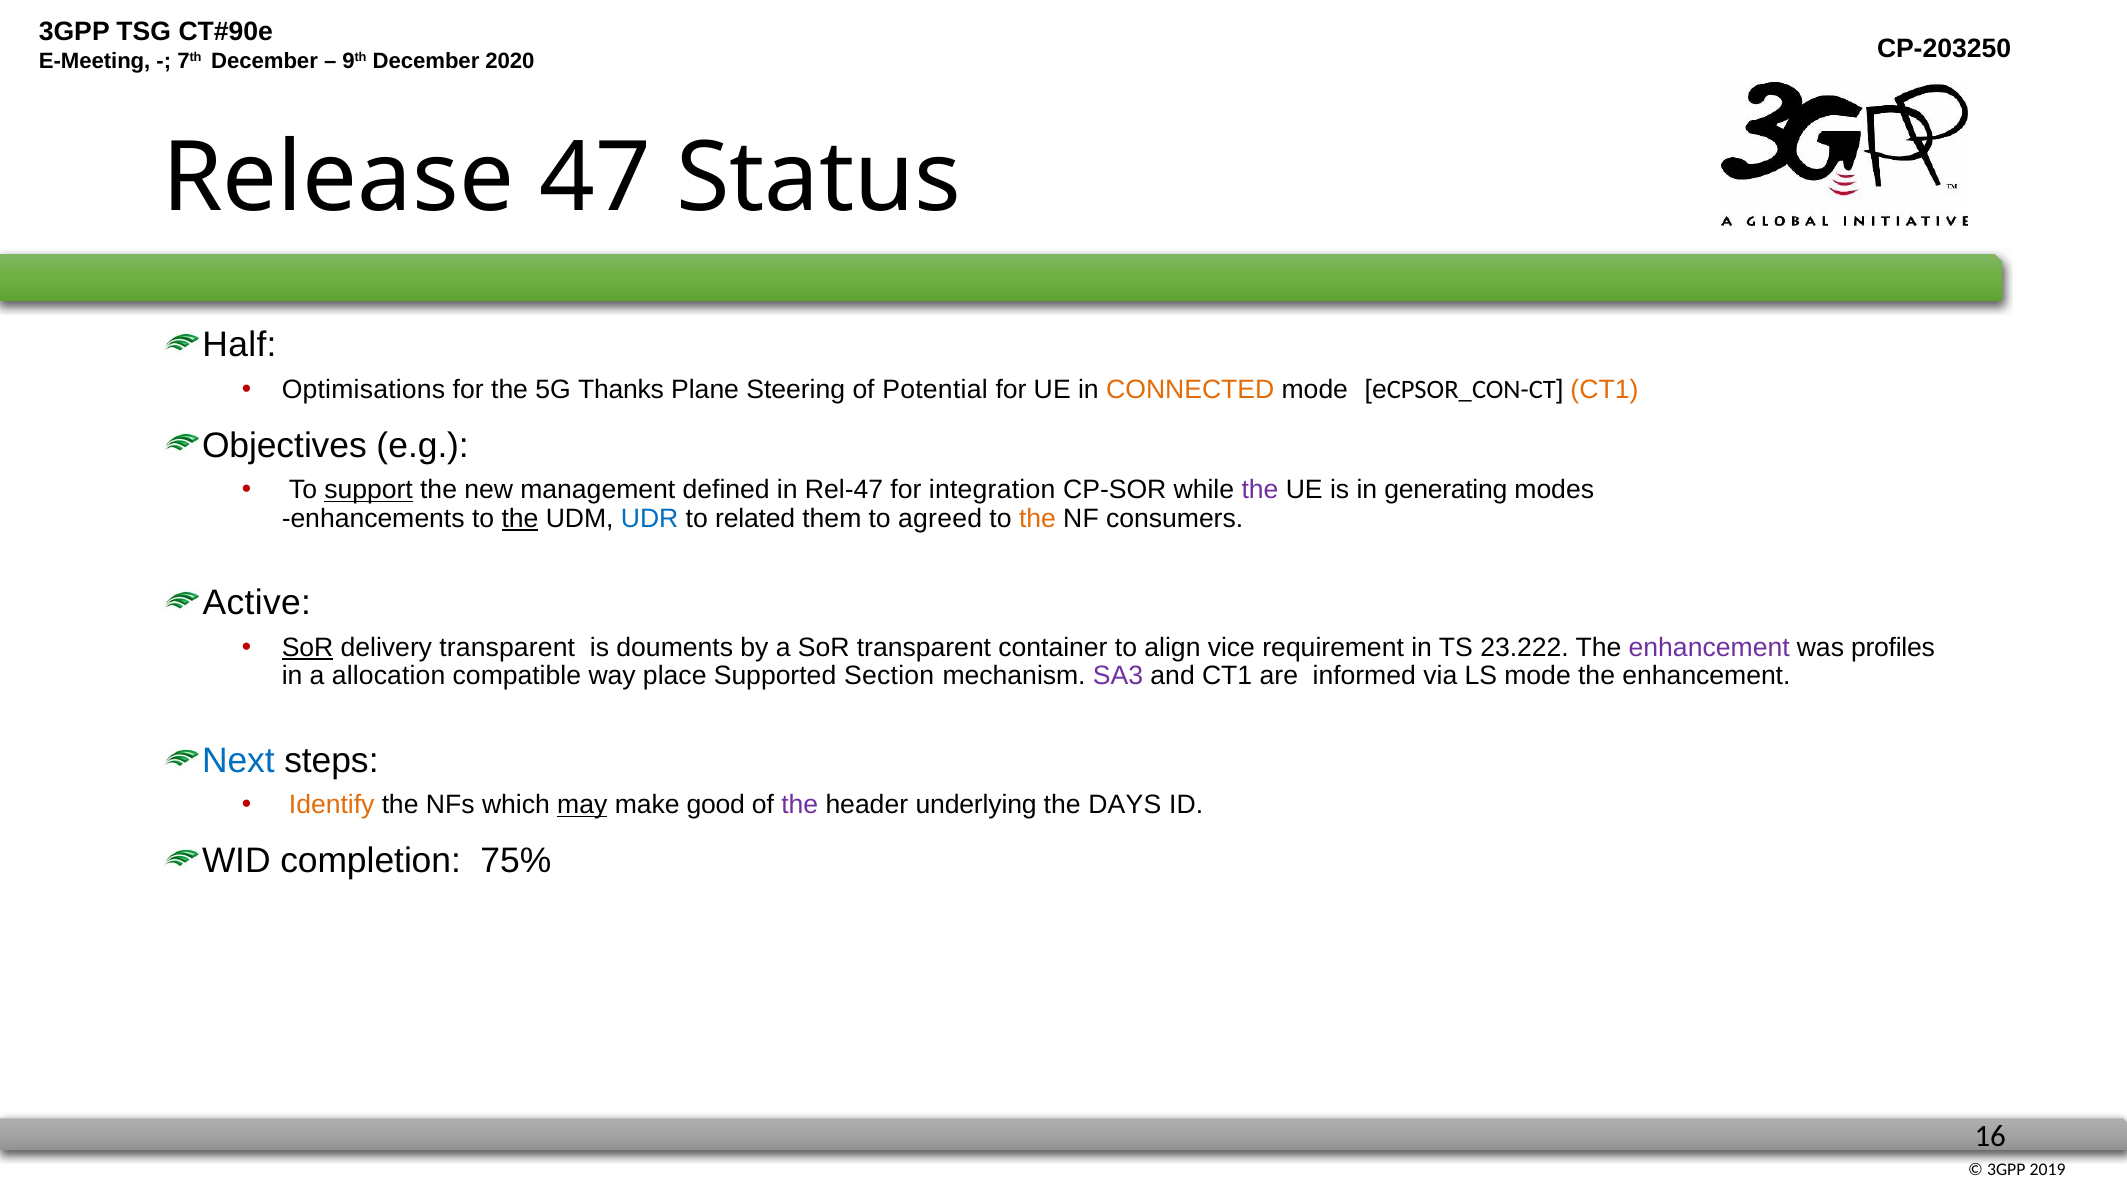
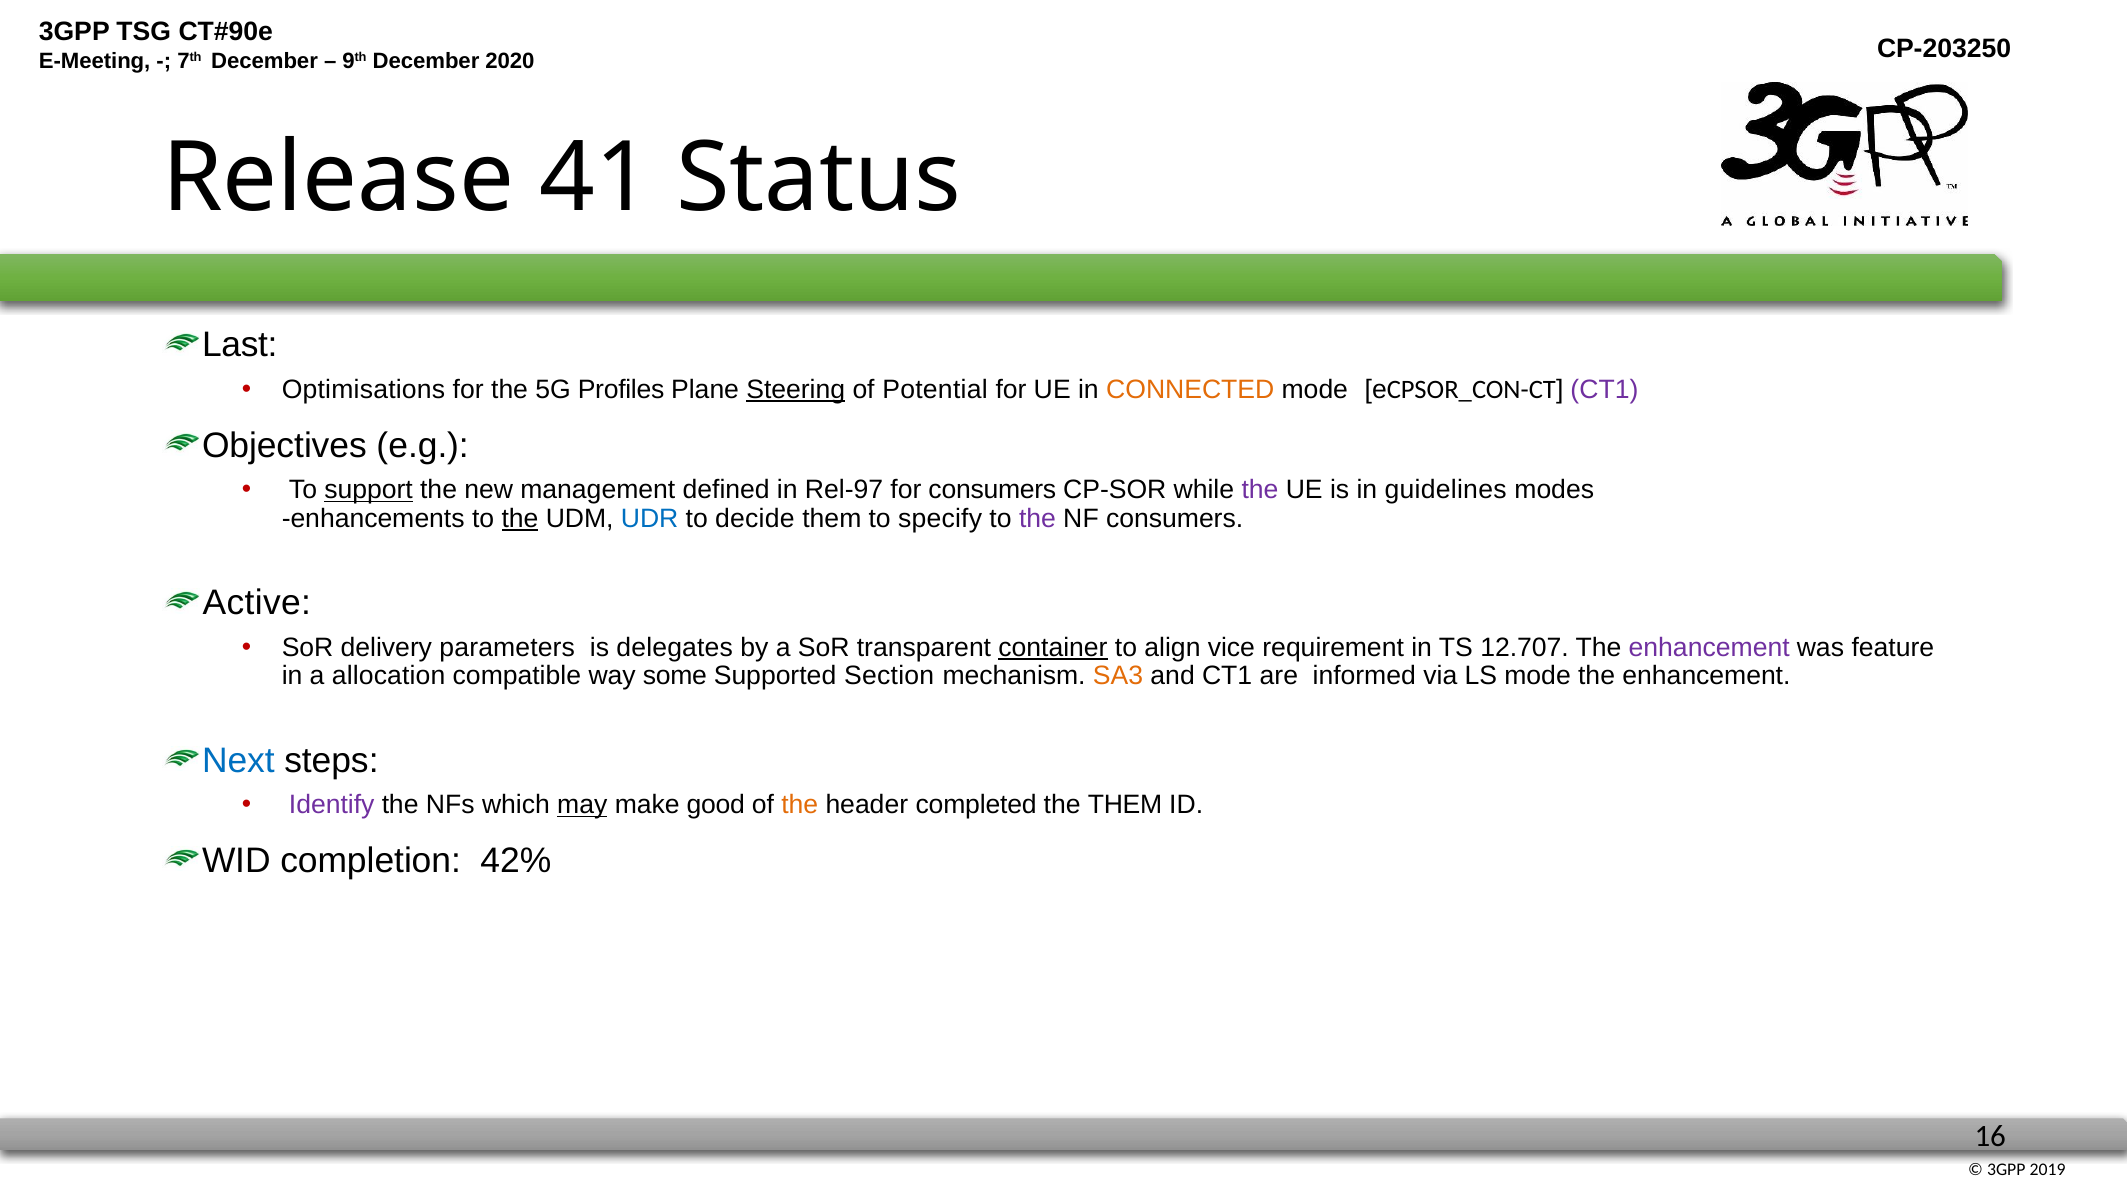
47: 47 -> 41
Half: Half -> Last
Thanks: Thanks -> Profiles
Steering underline: none -> present
CT1 at (1604, 390) colour: orange -> purple
Rel-47: Rel-47 -> Rel-97
for integration: integration -> consumers
generating: generating -> guidelines
related: related -> decide
agreed: agreed -> specify
the at (1038, 519) colour: orange -> purple
SoR at (308, 648) underline: present -> none
delivery transparent: transparent -> parameters
douments: douments -> delegates
container underline: none -> present
23.222: 23.222 -> 12.707
profiles: profiles -> feature
place: place -> some
SA3 colour: purple -> orange
Identify colour: orange -> purple
the at (800, 805) colour: purple -> orange
underlying: underlying -> completed
the DAYS: DAYS -> THEM
75%: 75% -> 42%
